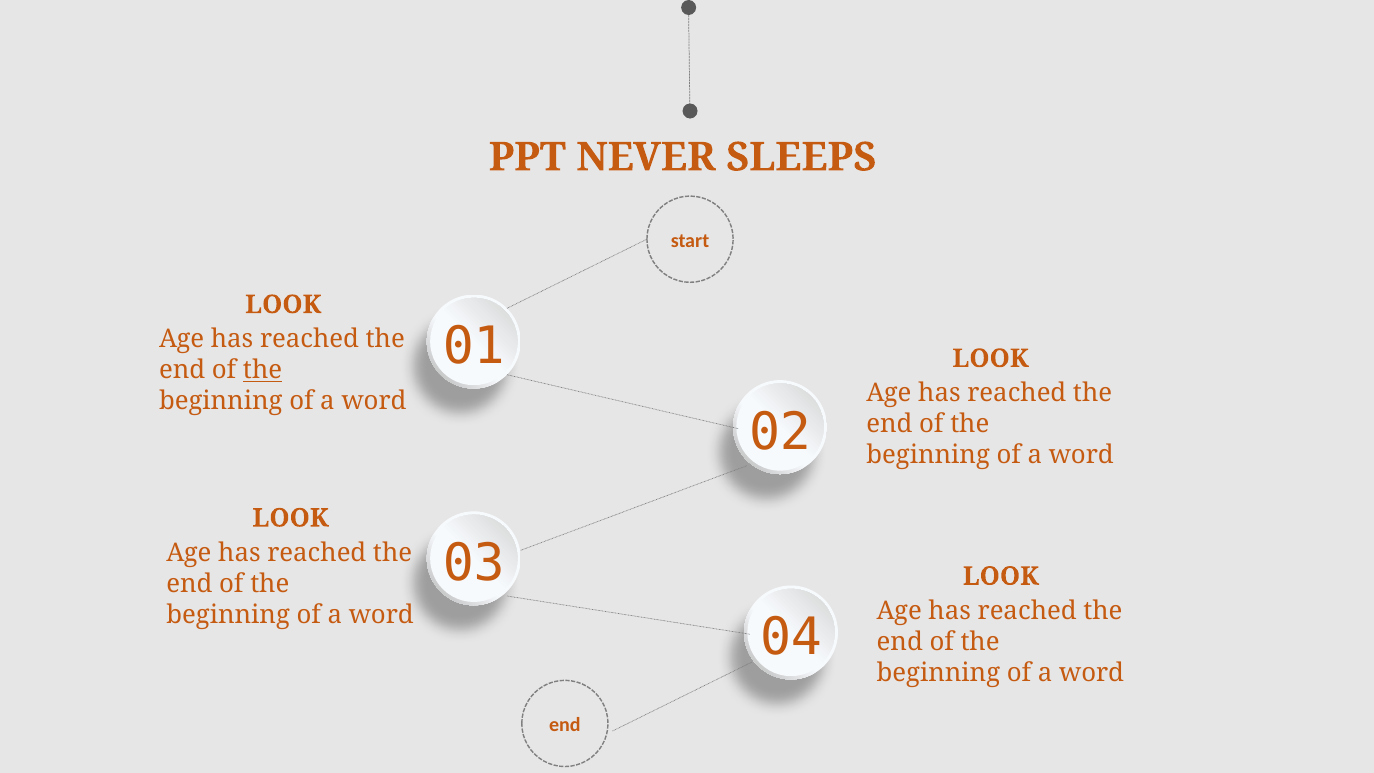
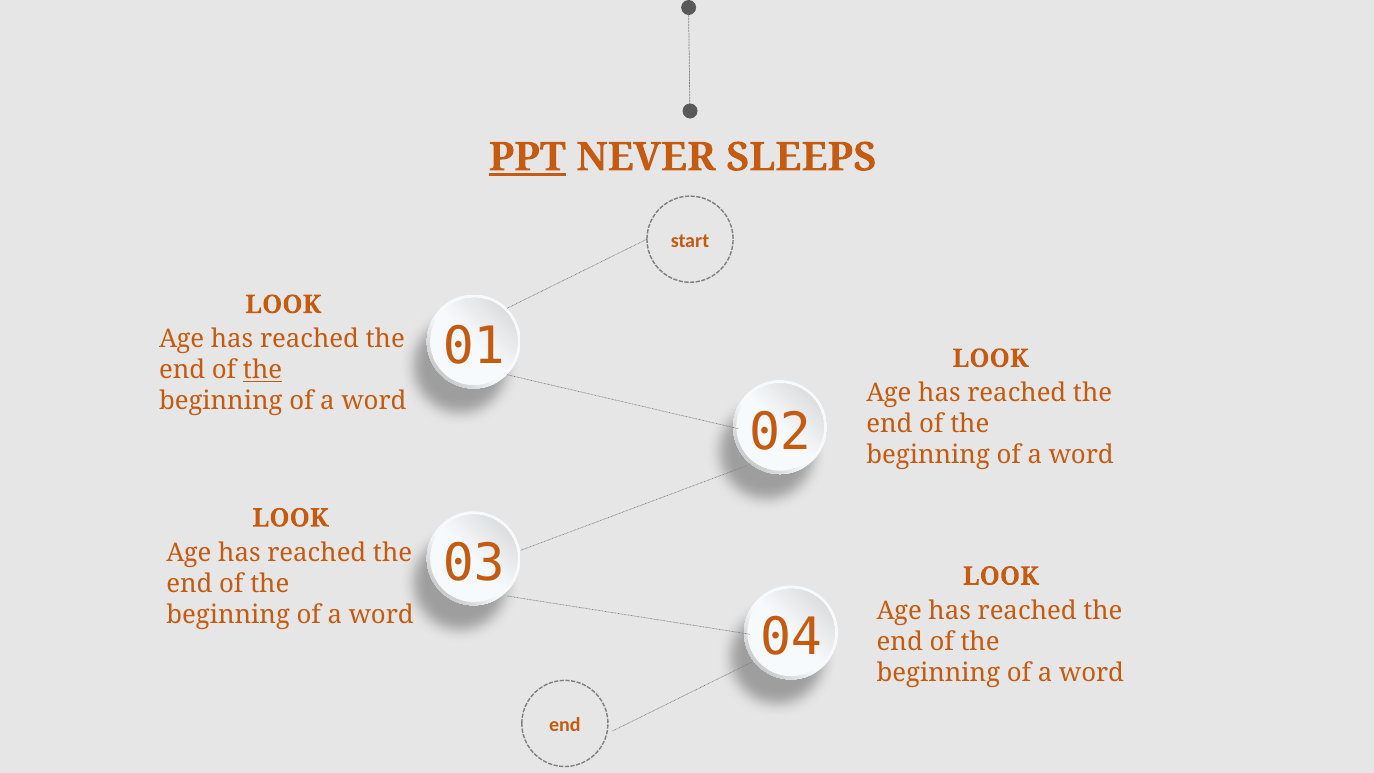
PPT underline: none -> present
